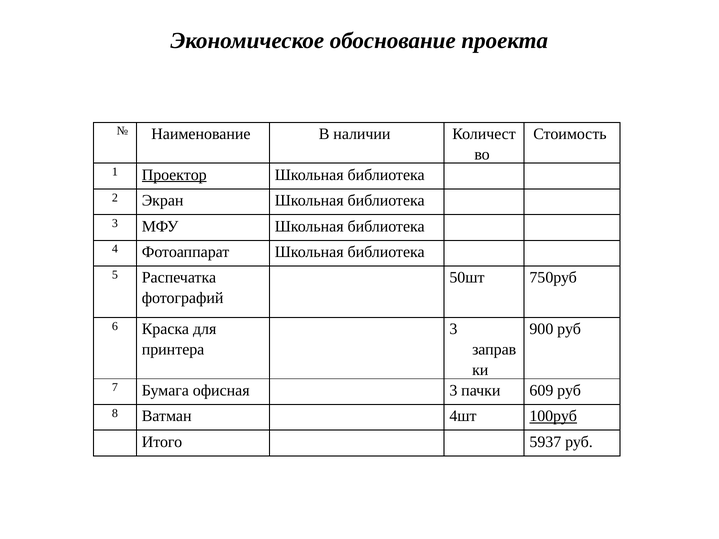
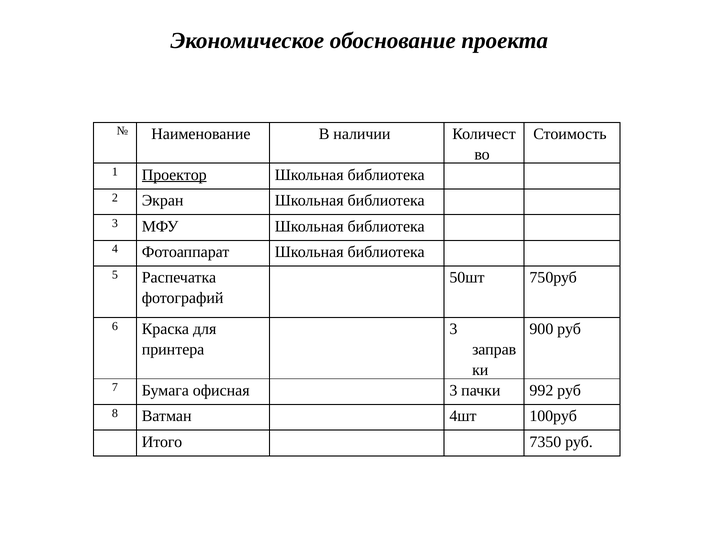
609: 609 -> 992
100руб underline: present -> none
5937: 5937 -> 7350
